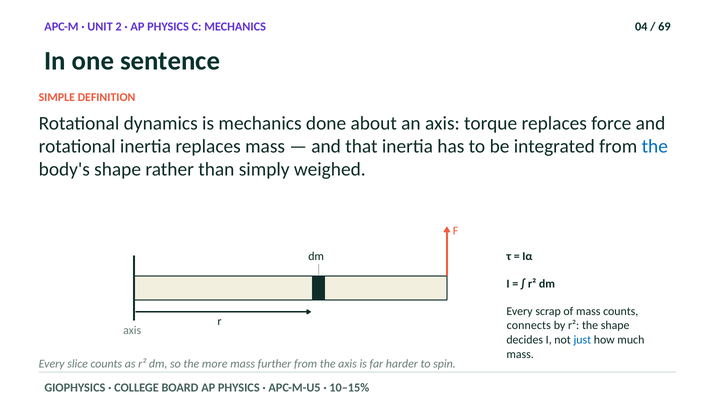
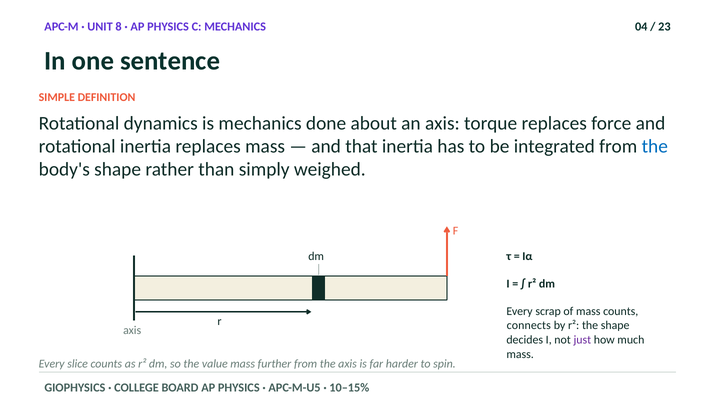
2: 2 -> 8
69: 69 -> 23
just colour: blue -> purple
more: more -> value
